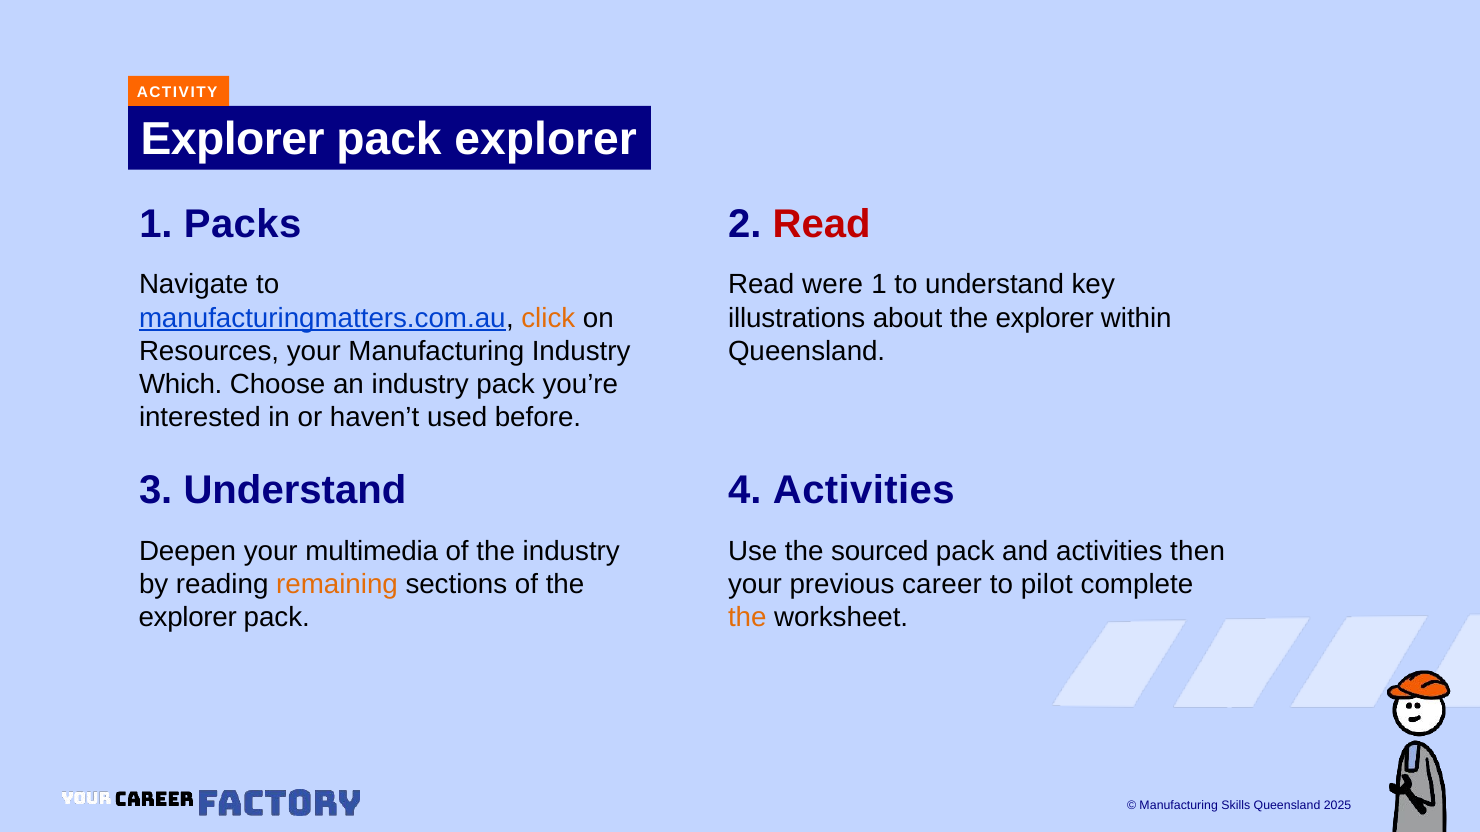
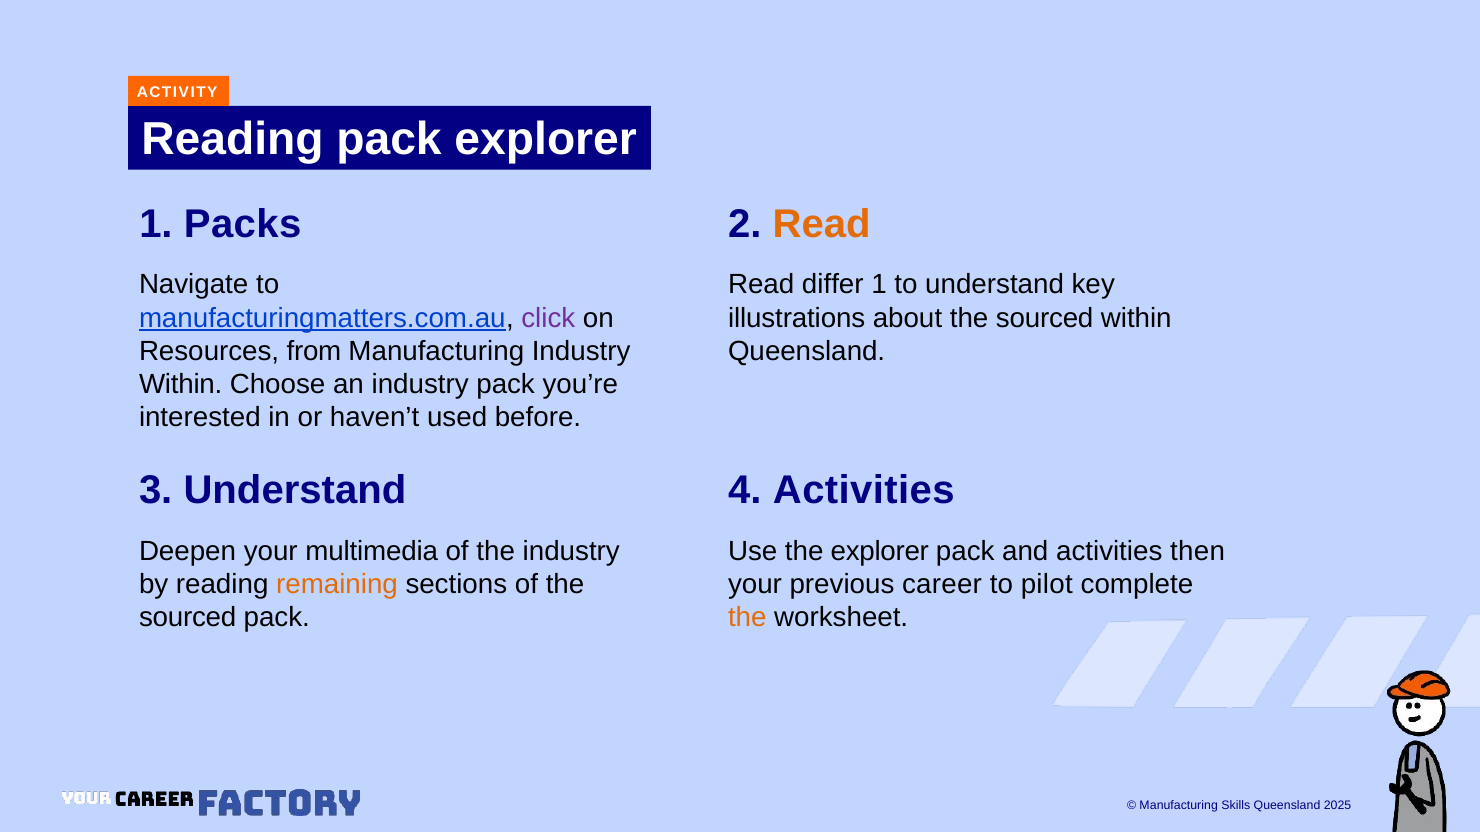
Explorer at (233, 140): Explorer -> Reading
Read at (822, 224) colour: red -> orange
were: were -> differ
click colour: orange -> purple
about the explorer: explorer -> sourced
Resources your: your -> from
Which at (181, 385): Which -> Within
the sourced: sourced -> explorer
explorer at (188, 618): explorer -> sourced
